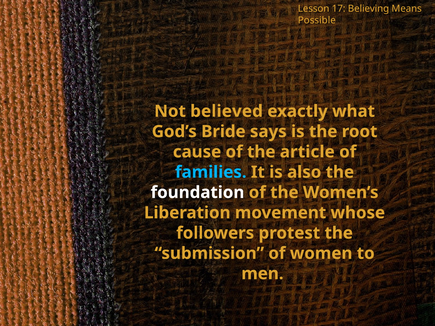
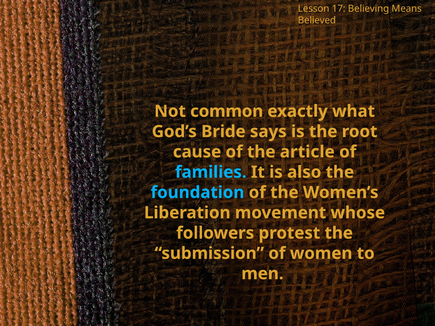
Possible: Possible -> Believed
believed: believed -> common
foundation colour: white -> light blue
